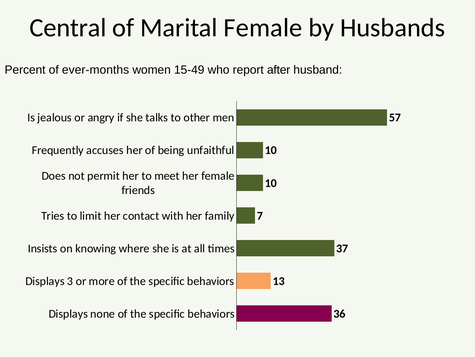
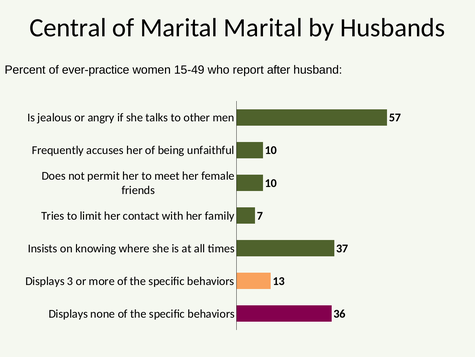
Marital Female: Female -> Marital
ever-months: ever-months -> ever-practice
